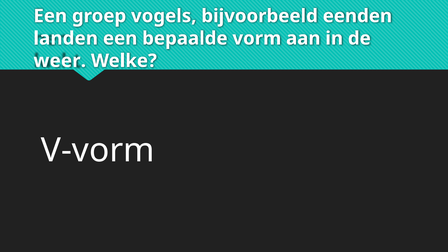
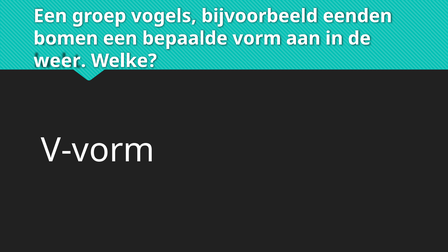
landen: landen -> bomen
